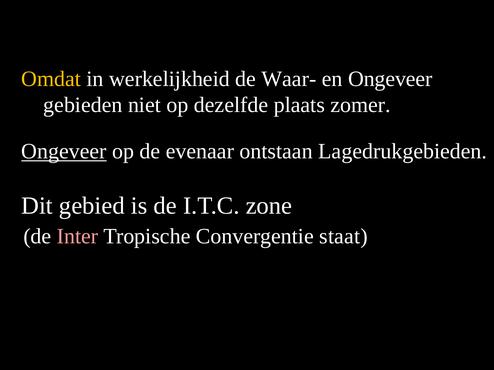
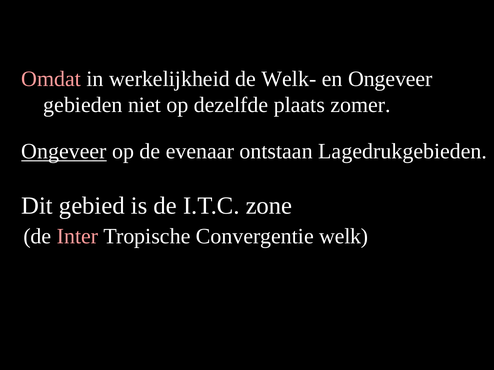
Omdat colour: yellow -> pink
Waar-: Waar- -> Welk-
staat: staat -> welk
